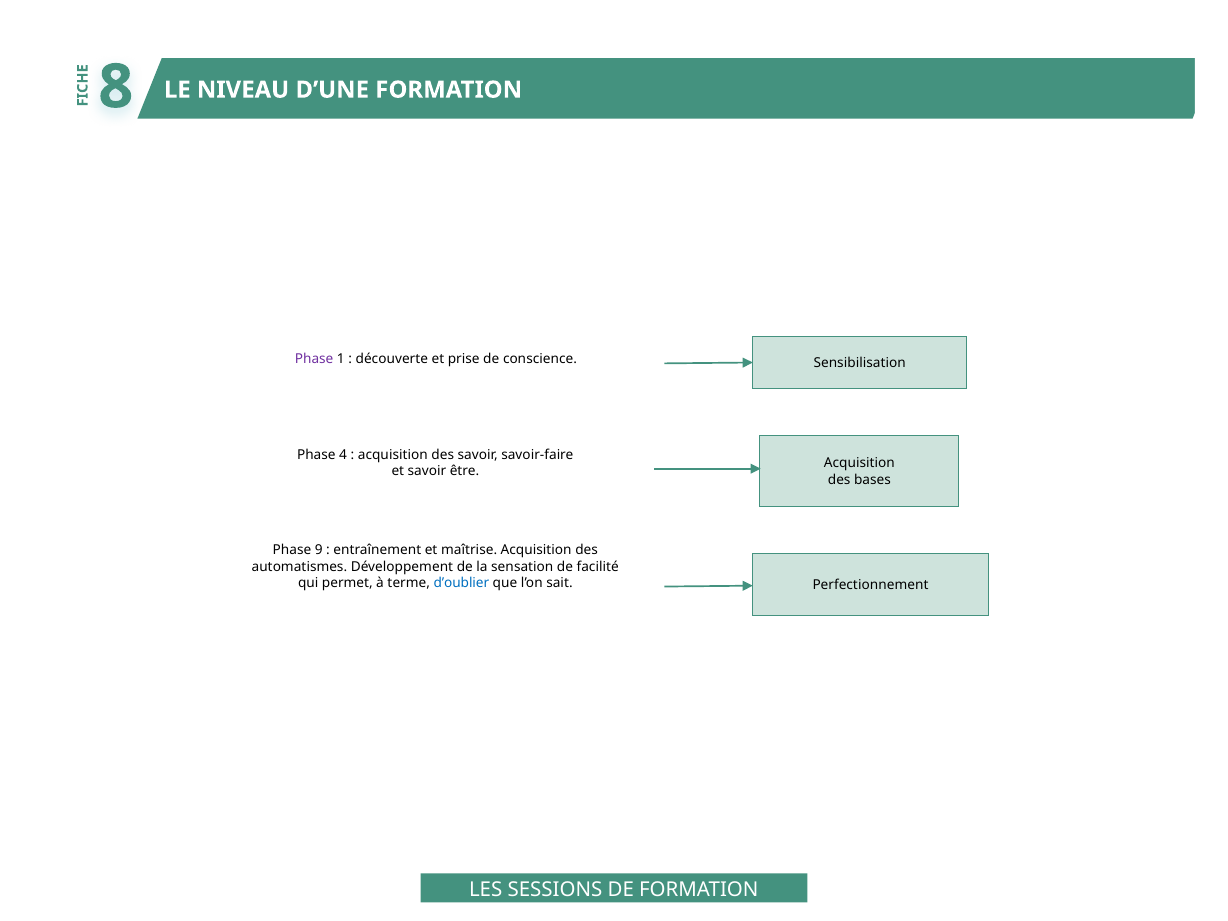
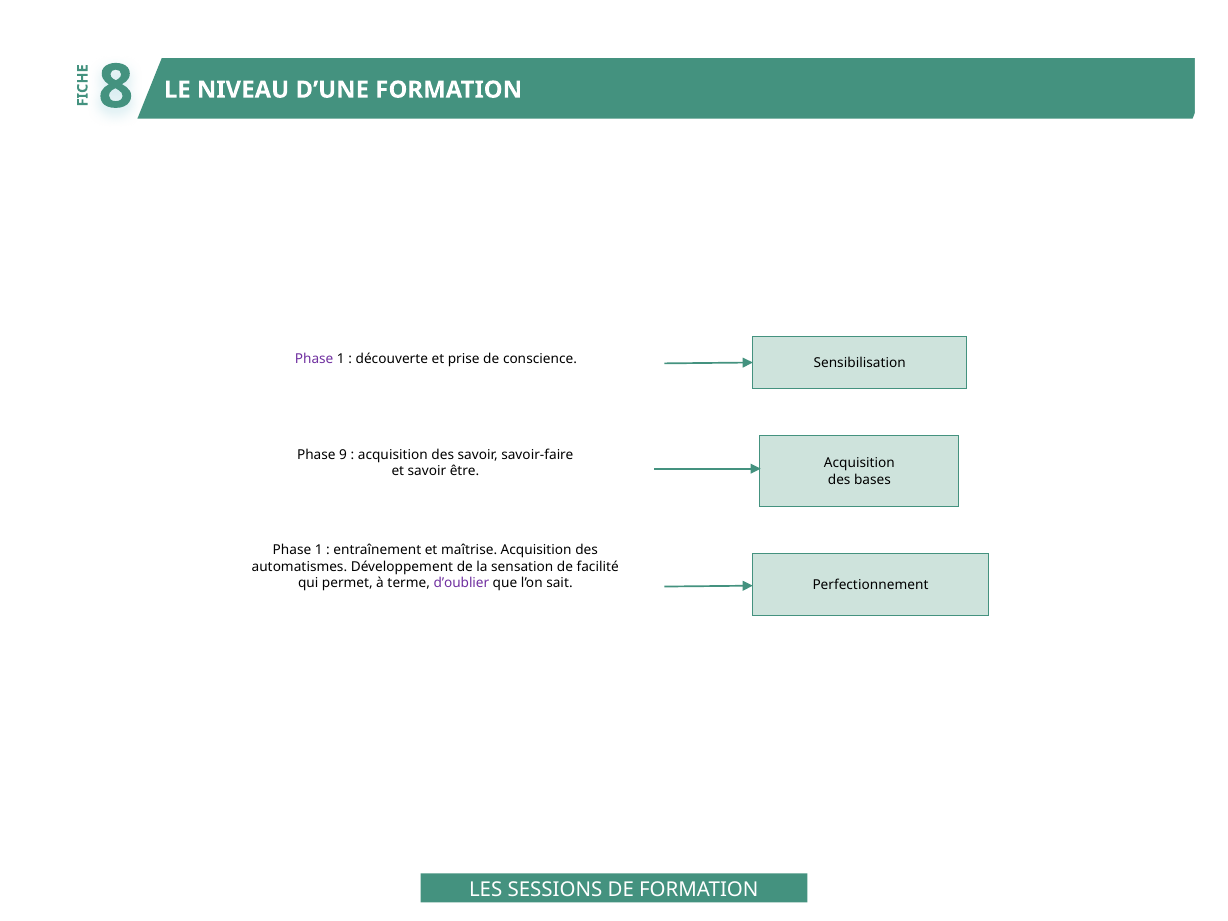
4: 4 -> 9
9 at (319, 550): 9 -> 1
d’oublier colour: blue -> purple
